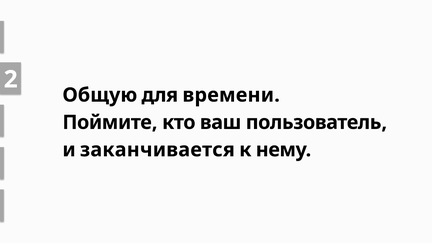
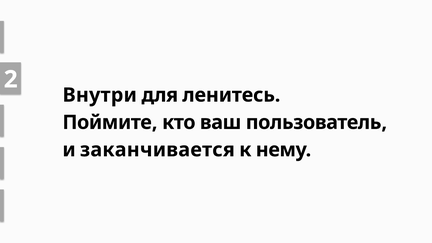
Общую: Общую -> Внутри
времени: времени -> ленитесь
